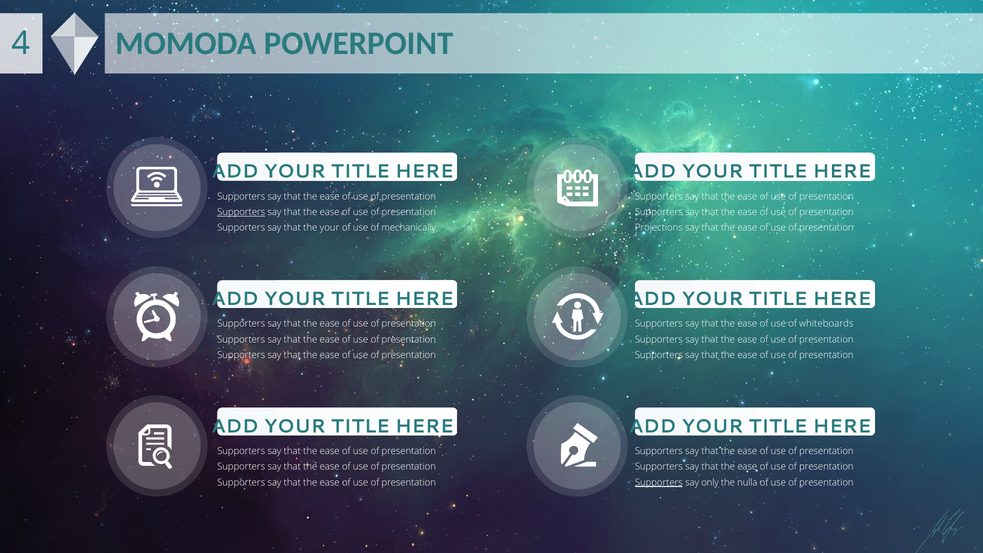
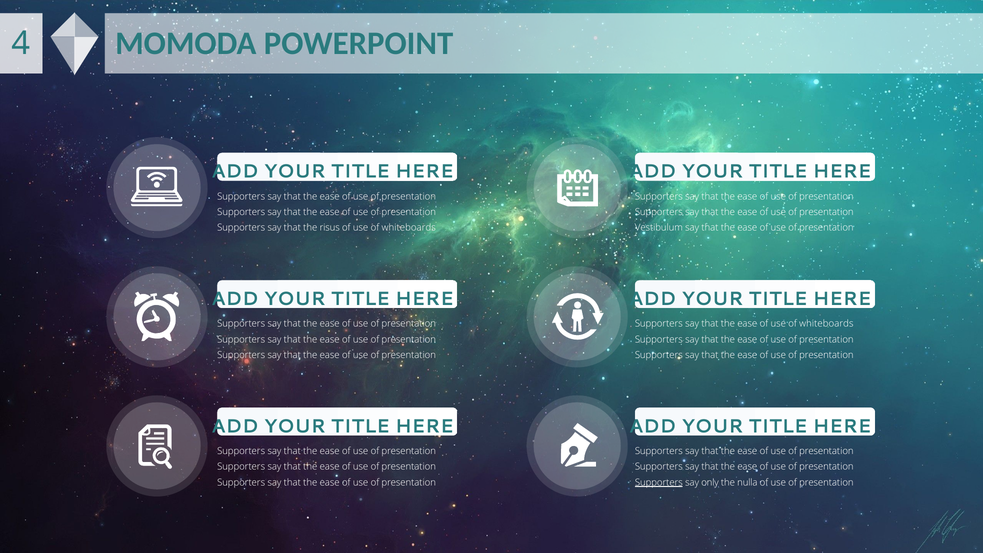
Supporters at (241, 212) underline: present -> none
the your: your -> risus
mechanically at (409, 228): mechanically -> whiteboards
Projections: Projections -> Vestibulum
